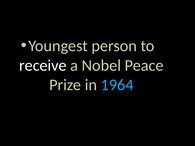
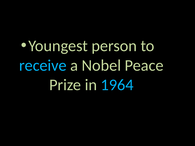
receive colour: white -> light blue
